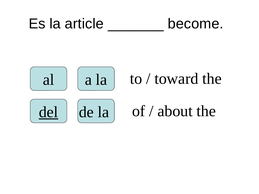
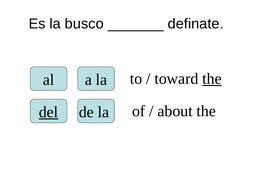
article: article -> busco
become: become -> definate
the at (212, 79) underline: none -> present
